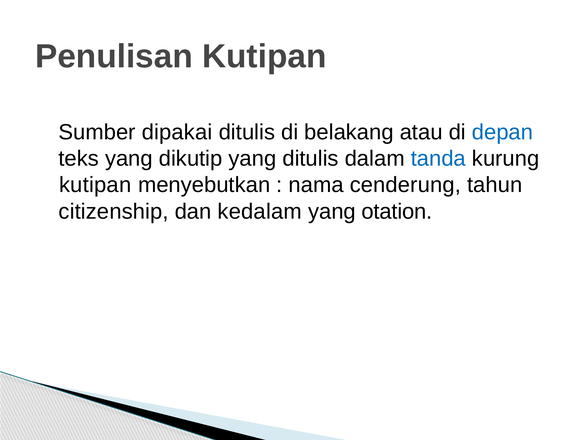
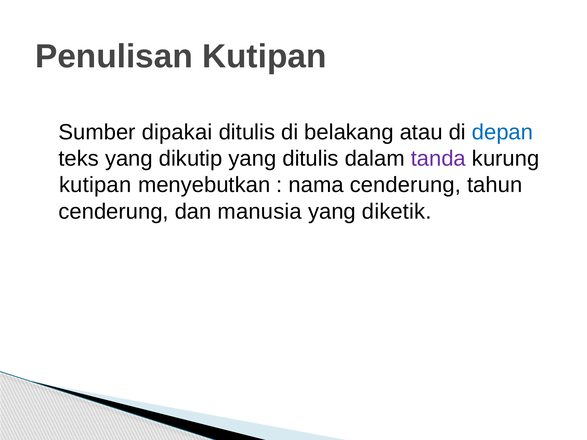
tanda colour: blue -> purple
citizenship at (114, 212): citizenship -> cenderung
kedalam: kedalam -> manusia
otation: otation -> diketik
